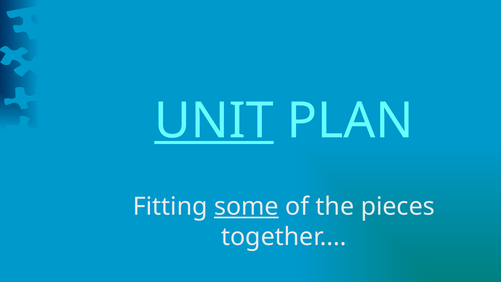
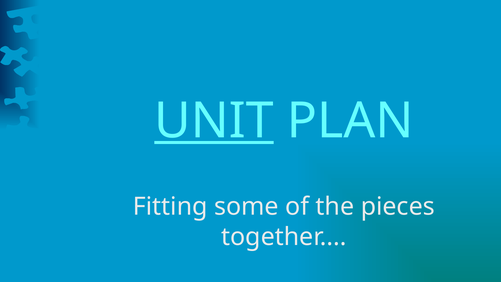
some underline: present -> none
